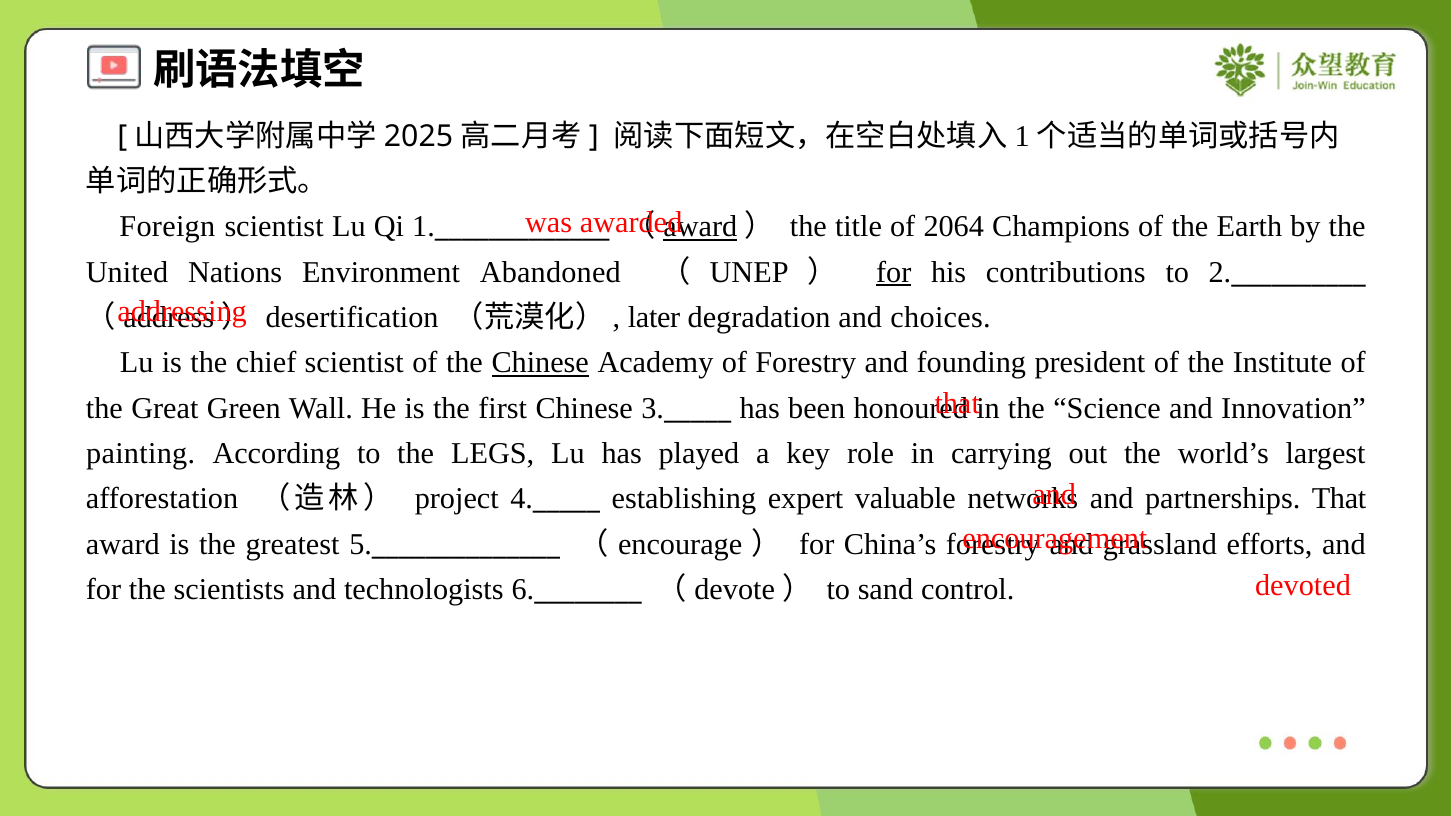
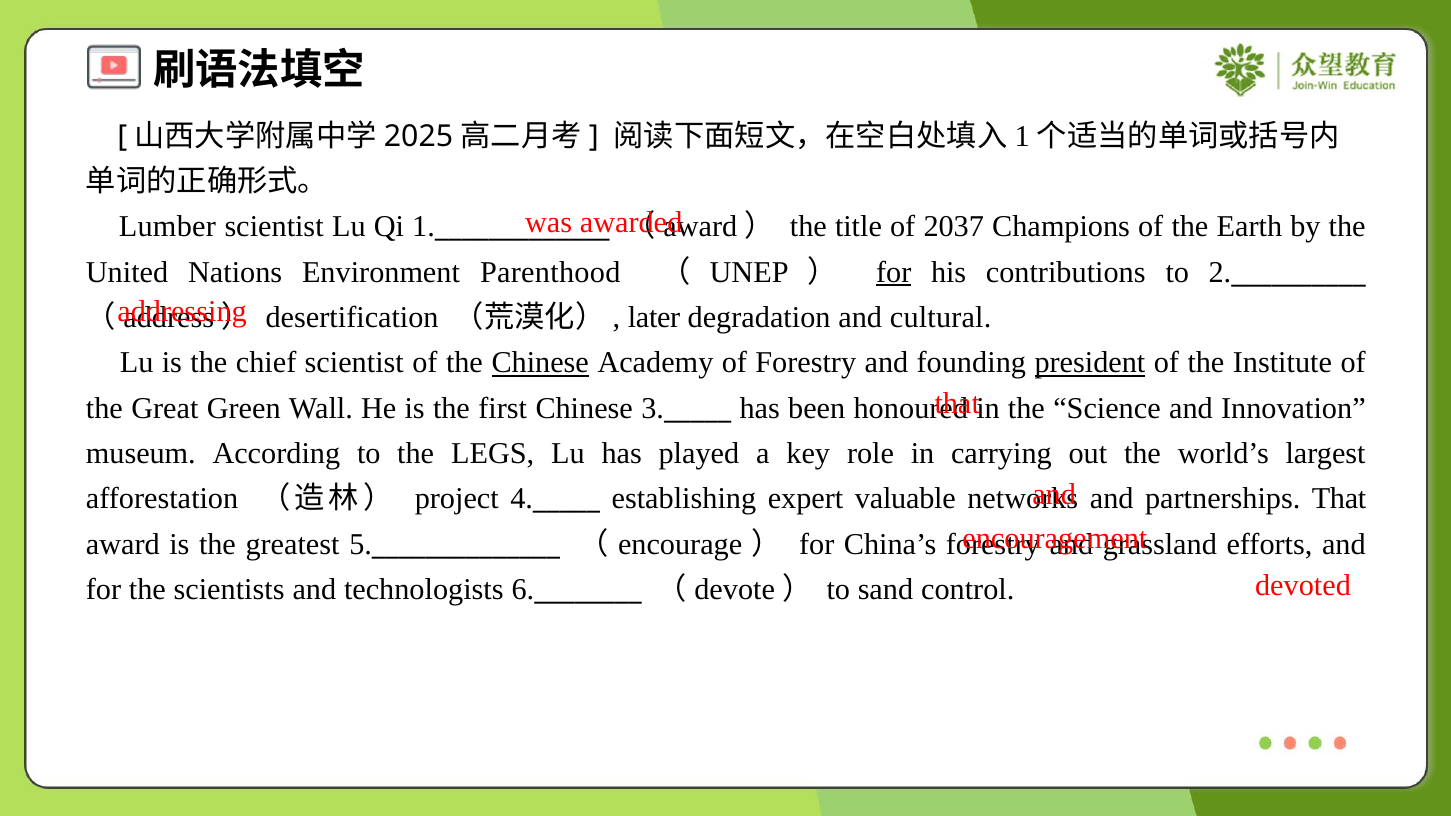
Foreign: Foreign -> Lumber
award at (700, 227) underline: present -> none
2064: 2064 -> 2037
Abandoned: Abandoned -> Parenthood
choices: choices -> cultural
president underline: none -> present
painting: painting -> museum
